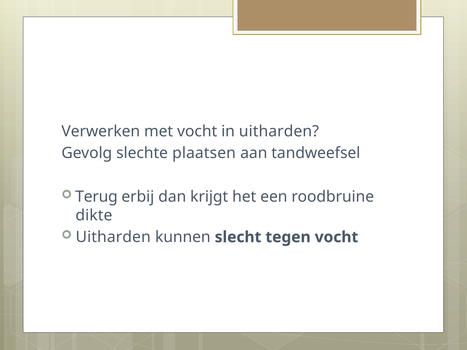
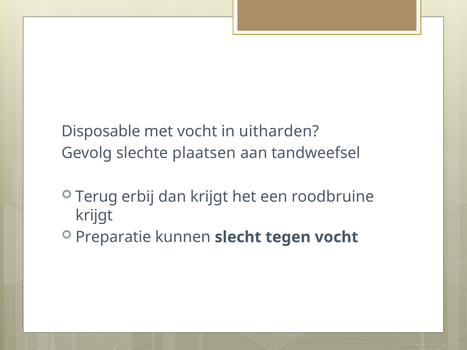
Verwerken: Verwerken -> Disposable
dikte at (94, 215): dikte -> krijgt
Uitharden at (113, 237): Uitharden -> Preparatie
